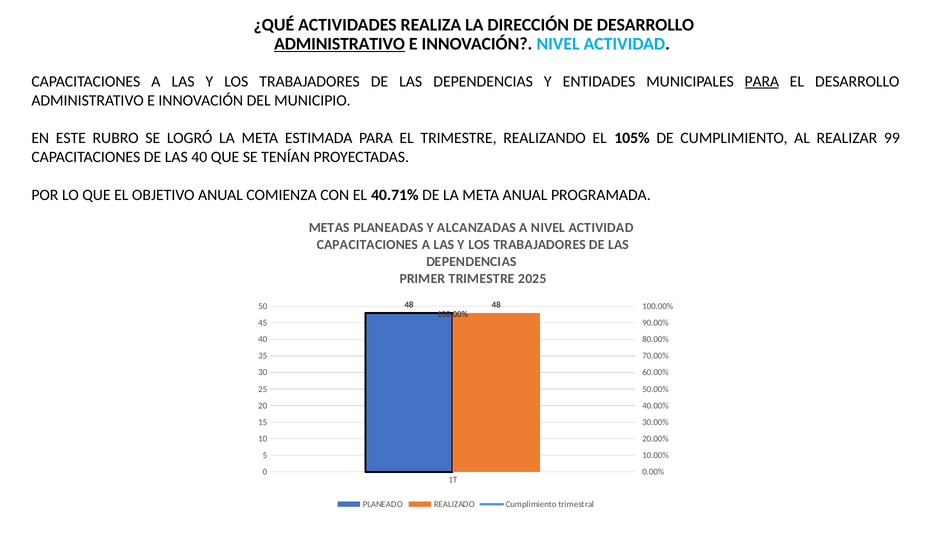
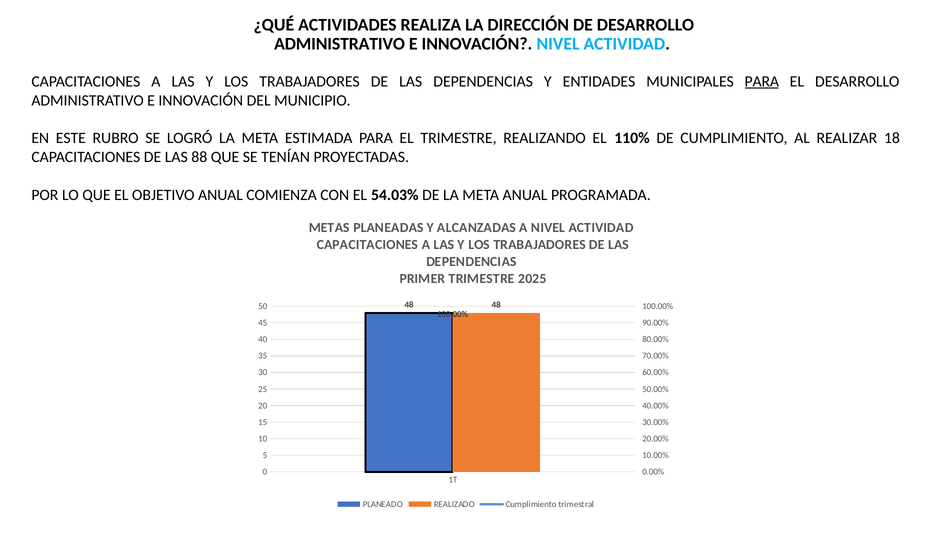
ADMINISTRATIVO at (340, 44) underline: present -> none
105%: 105% -> 110%
99: 99 -> 18
LAS 40: 40 -> 88
40.71%: 40.71% -> 54.03%
